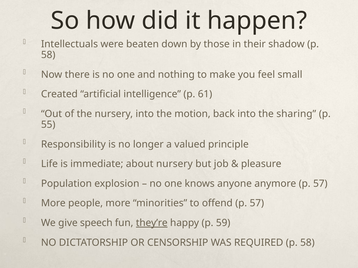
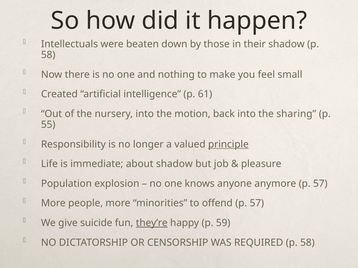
principle underline: none -> present
about nursery: nursery -> shadow
speech: speech -> suicide
